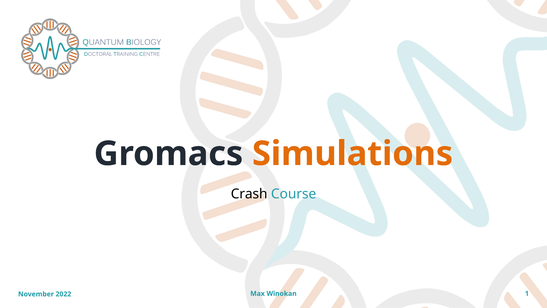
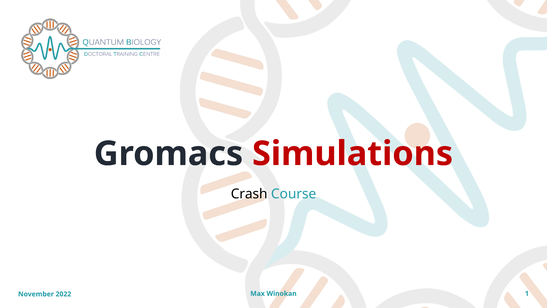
Simulations colour: orange -> red
